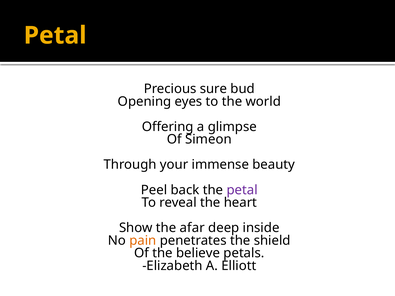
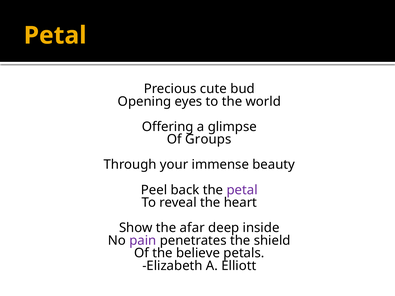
sure: sure -> cute
Simeon: Simeon -> Groups
pain colour: orange -> purple
